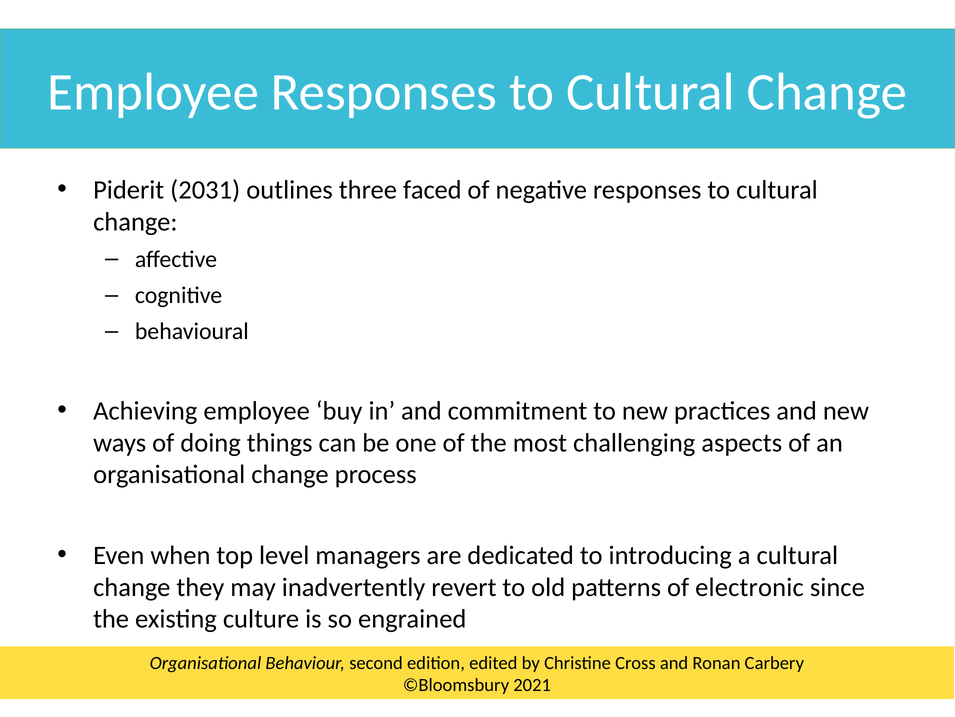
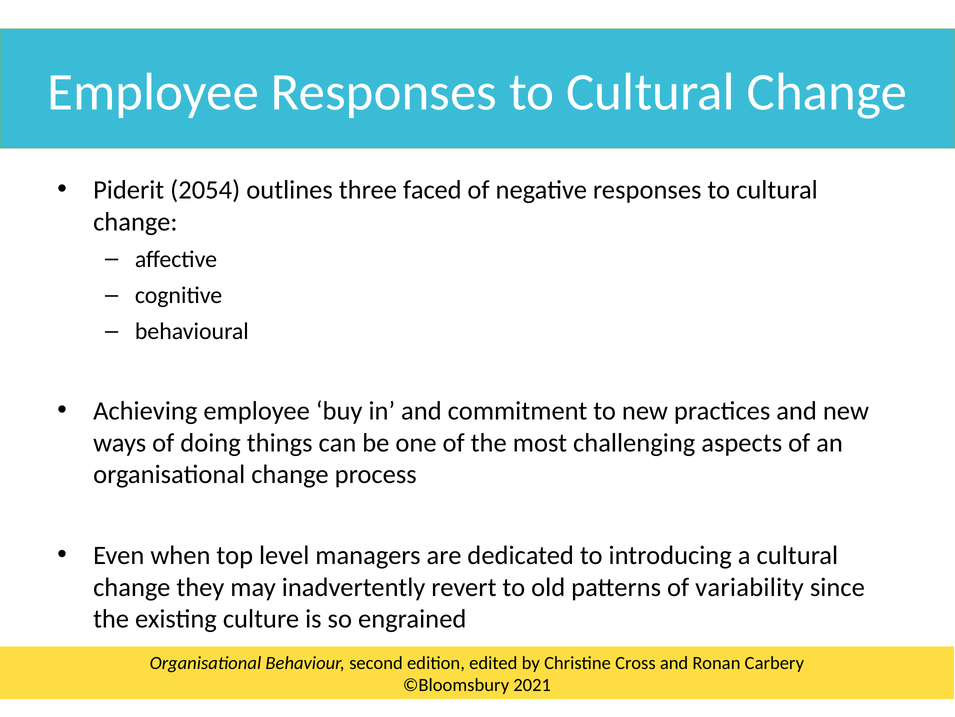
2031: 2031 -> 2054
electronic: electronic -> variability
